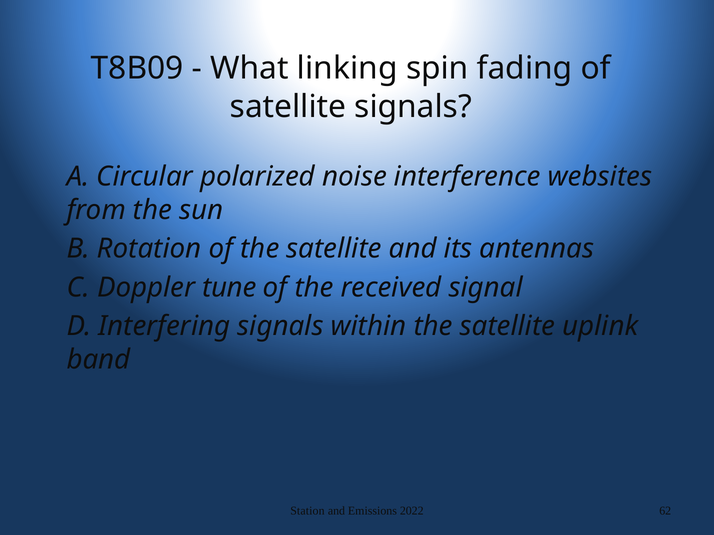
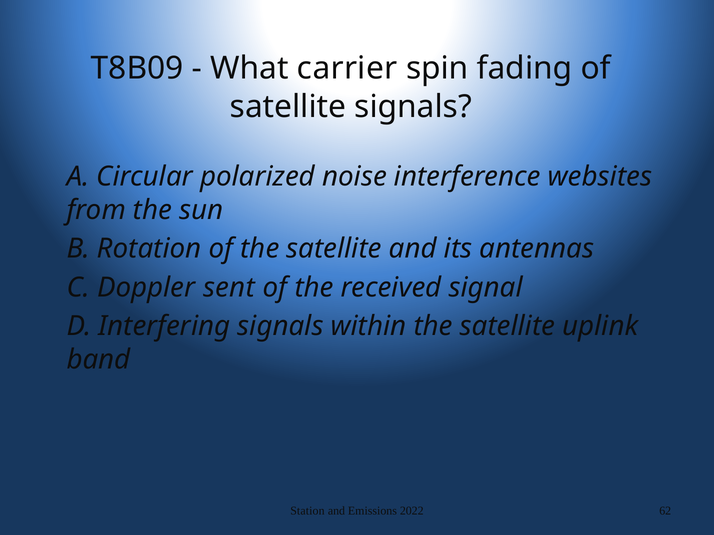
linking: linking -> carrier
tune: tune -> sent
